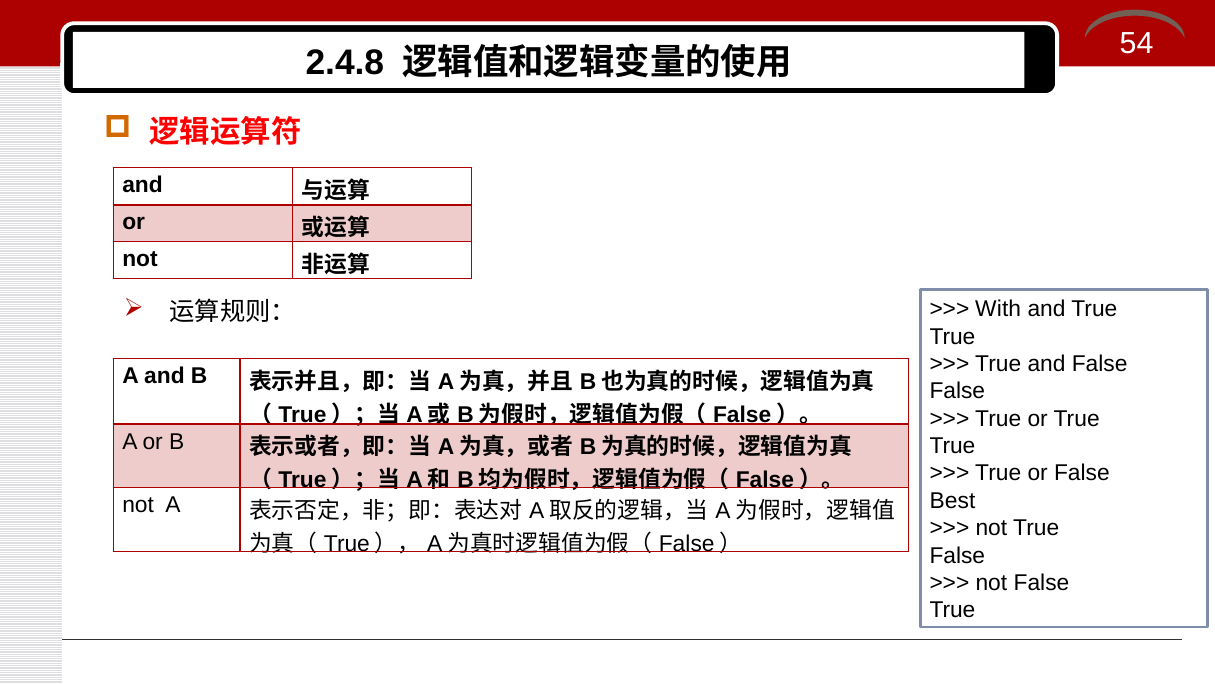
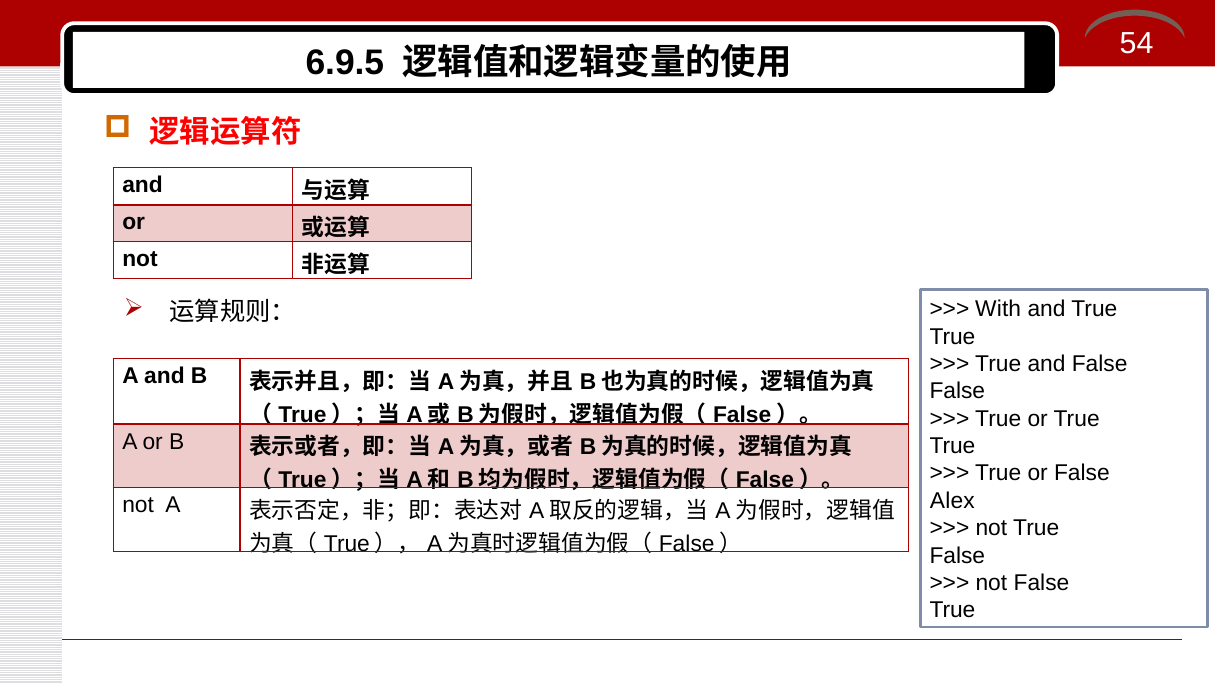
2.4.8: 2.4.8 -> 6.9.5
Best: Best -> Alex
